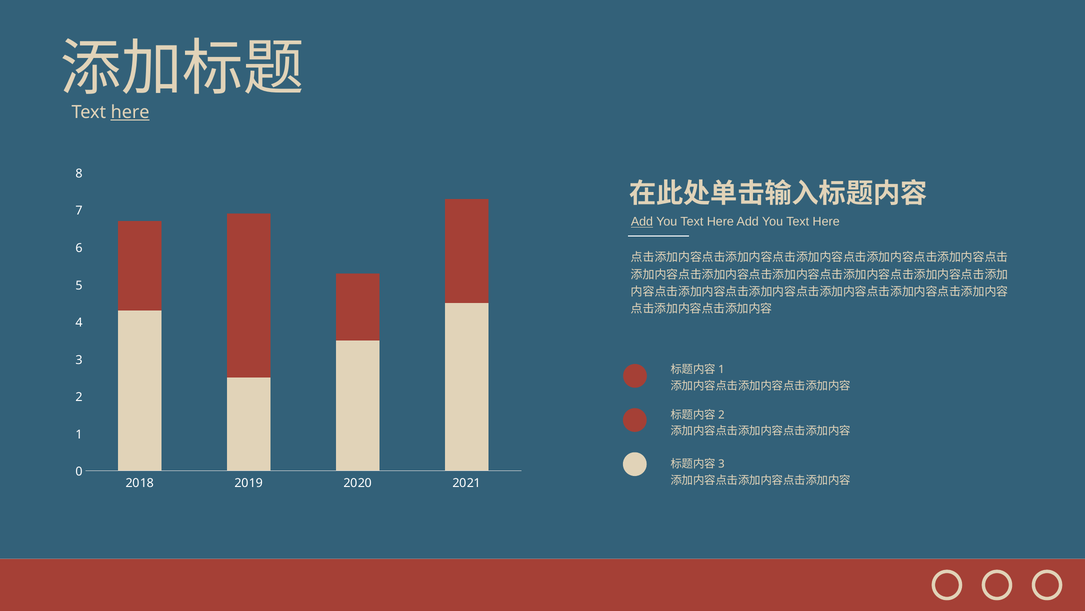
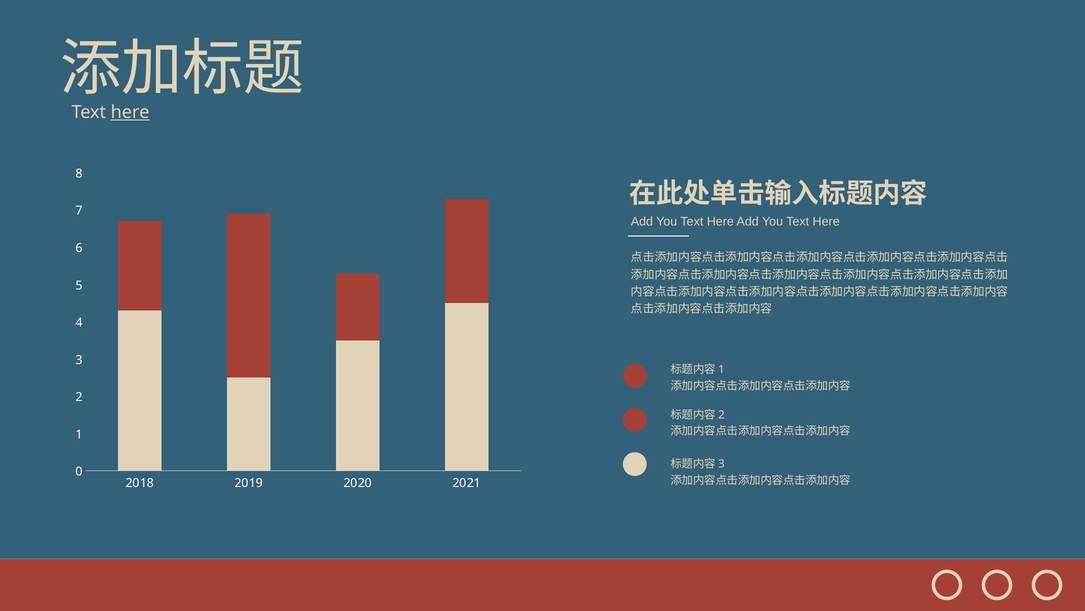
Add at (642, 222) underline: present -> none
